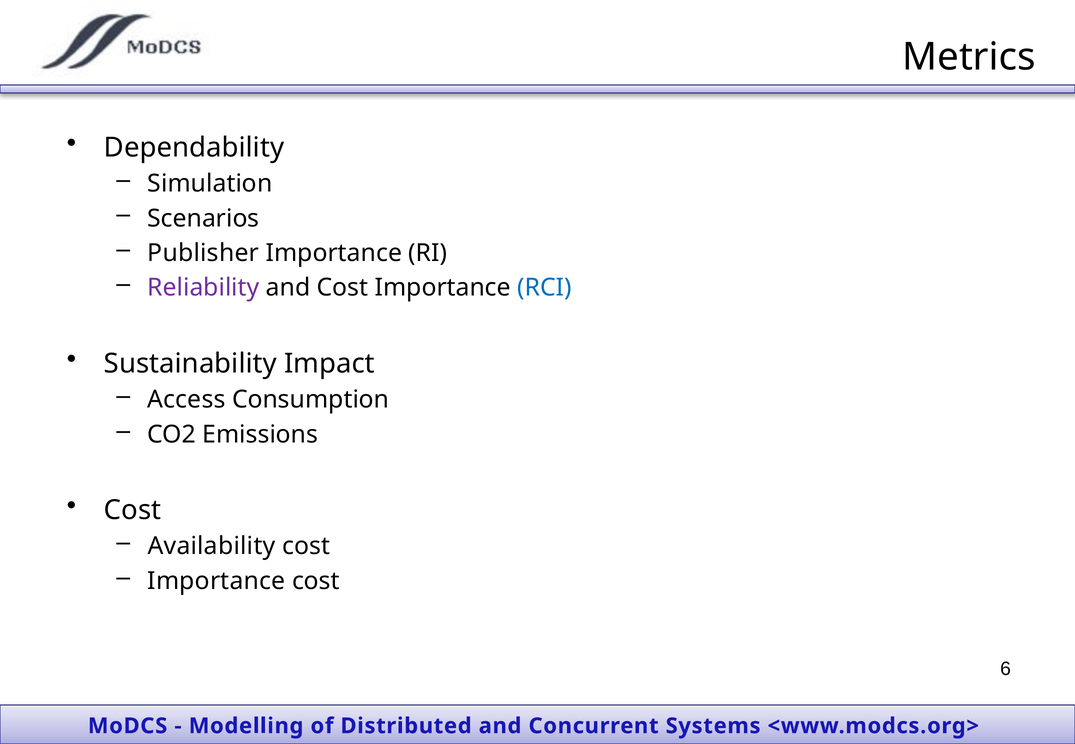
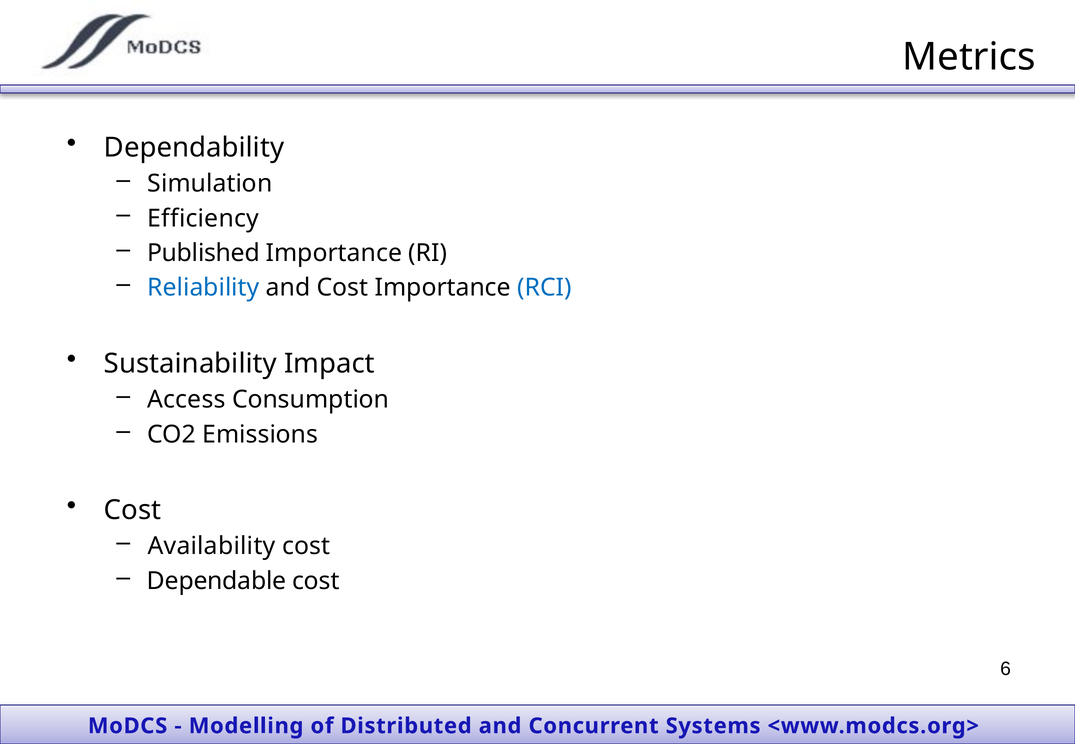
Scenarios: Scenarios -> Efficiency
Publisher: Publisher -> Published
Reliability colour: purple -> blue
Importance at (216, 581): Importance -> Dependable
